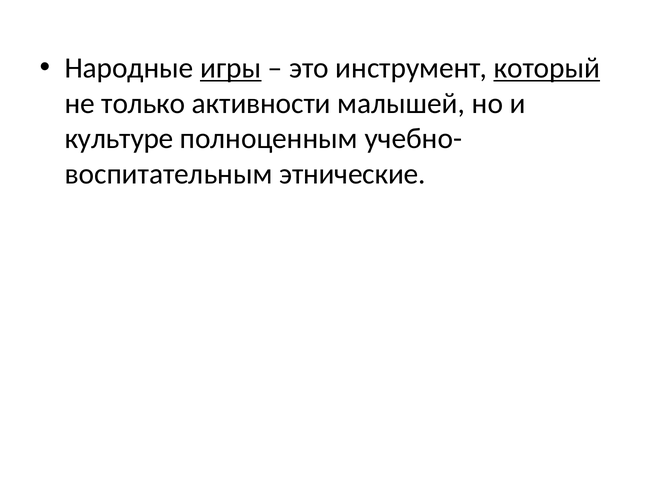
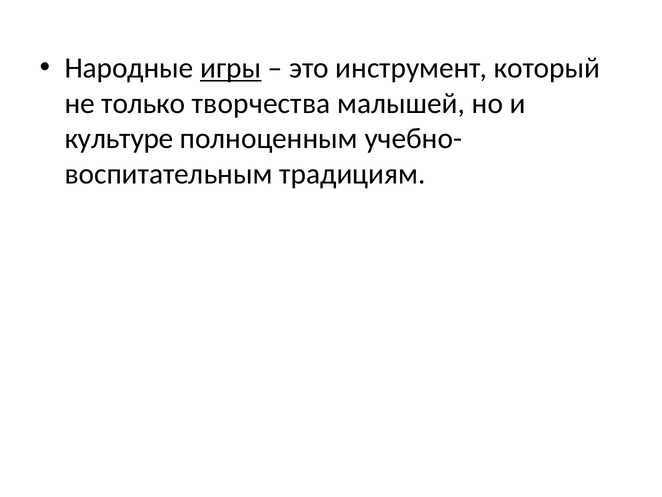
который underline: present -> none
активности: активности -> творчества
этнические: этнические -> традициям
